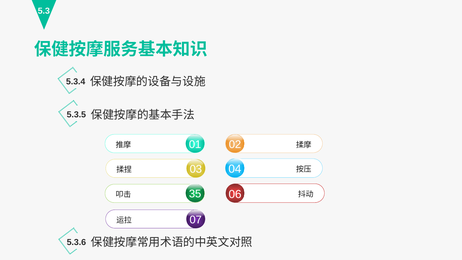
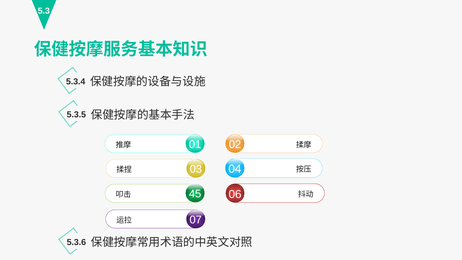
35: 35 -> 45
